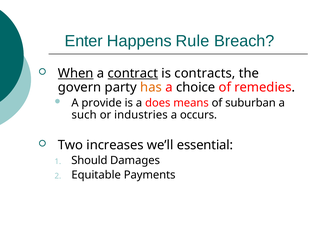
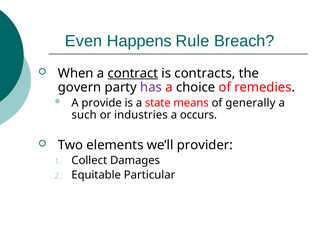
Enter: Enter -> Even
When underline: present -> none
has colour: orange -> purple
does: does -> state
suburban: suburban -> generally
increases: increases -> elements
essential: essential -> provider
Should: Should -> Collect
Payments: Payments -> Particular
